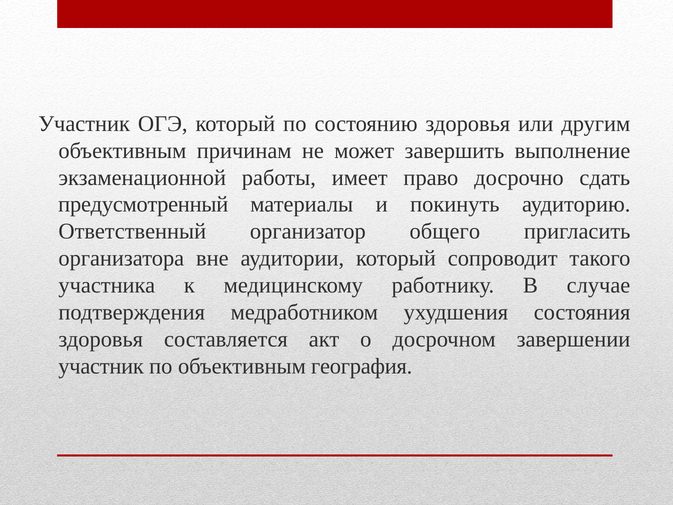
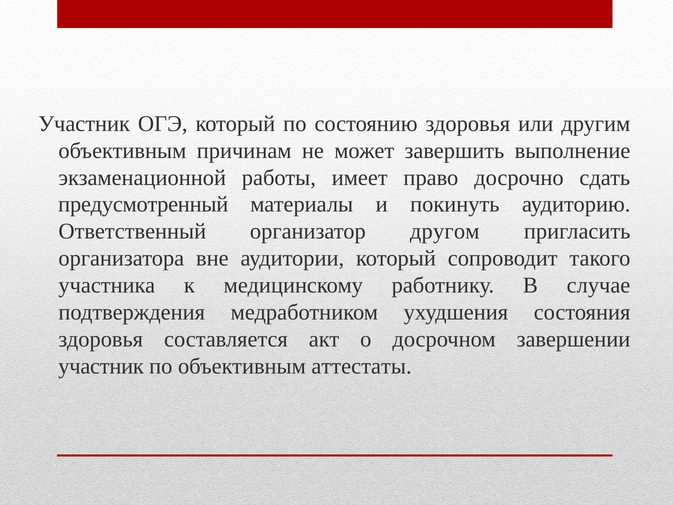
общего: общего -> другом
география: география -> аттестаты
